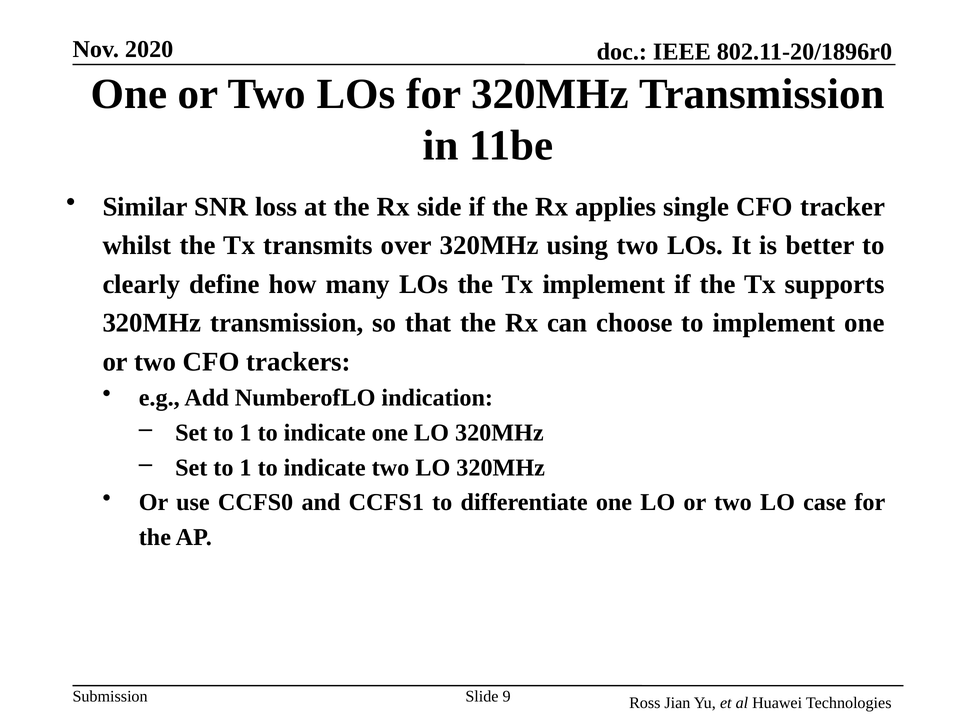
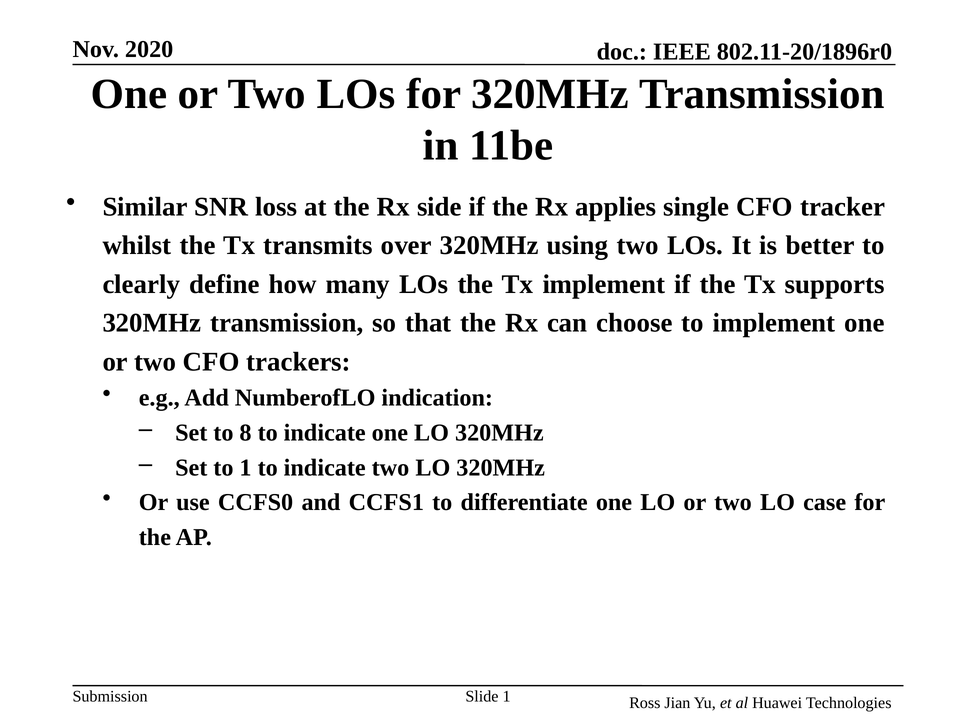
1 at (246, 433): 1 -> 8
Slide 9: 9 -> 1
